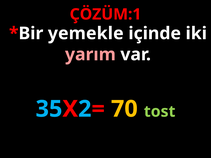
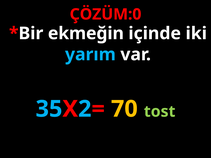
ÇÖZÜM:1: ÇÖZÜM:1 -> ÇÖZÜM:0
yemekle: yemekle -> ekmeğin
yarım colour: pink -> light blue
